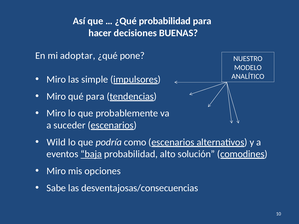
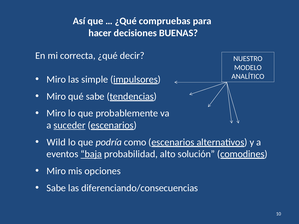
¿Qué probabilidad: probabilidad -> compruebas
adoptar: adoptar -> correcta
pone: pone -> decir
qué para: para -> sabe
suceder underline: none -> present
desventajosas/consecuencias: desventajosas/consecuencias -> diferenciando/consecuencias
